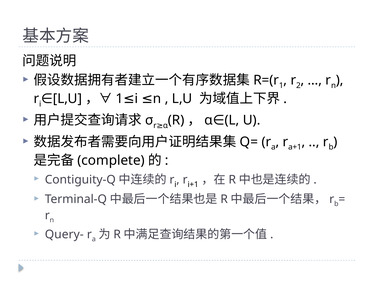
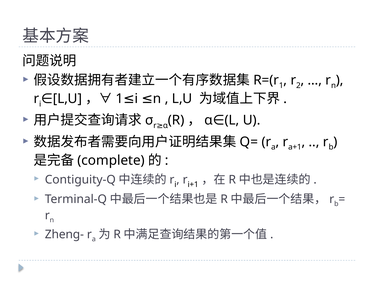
Query-: Query- -> Zheng-
